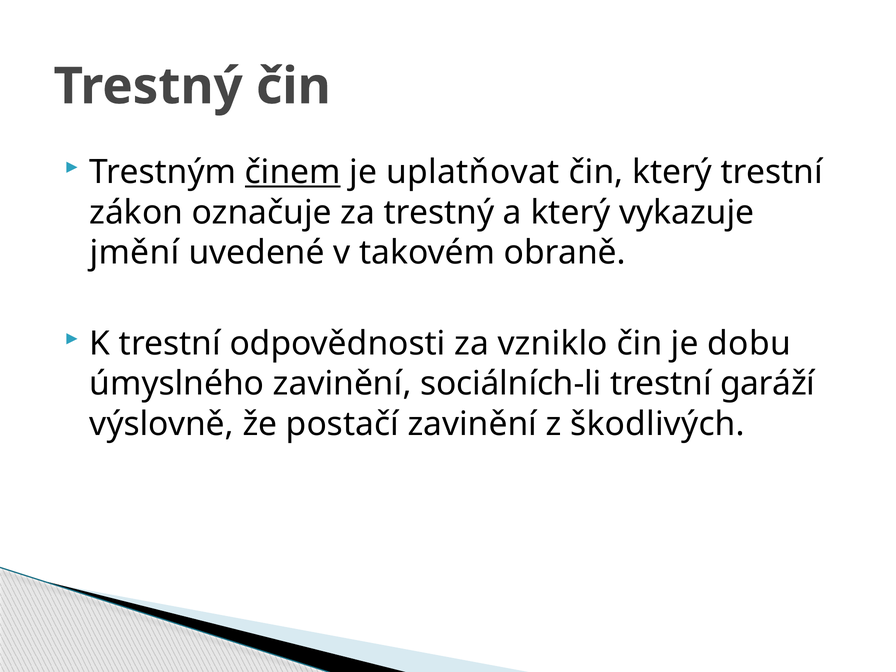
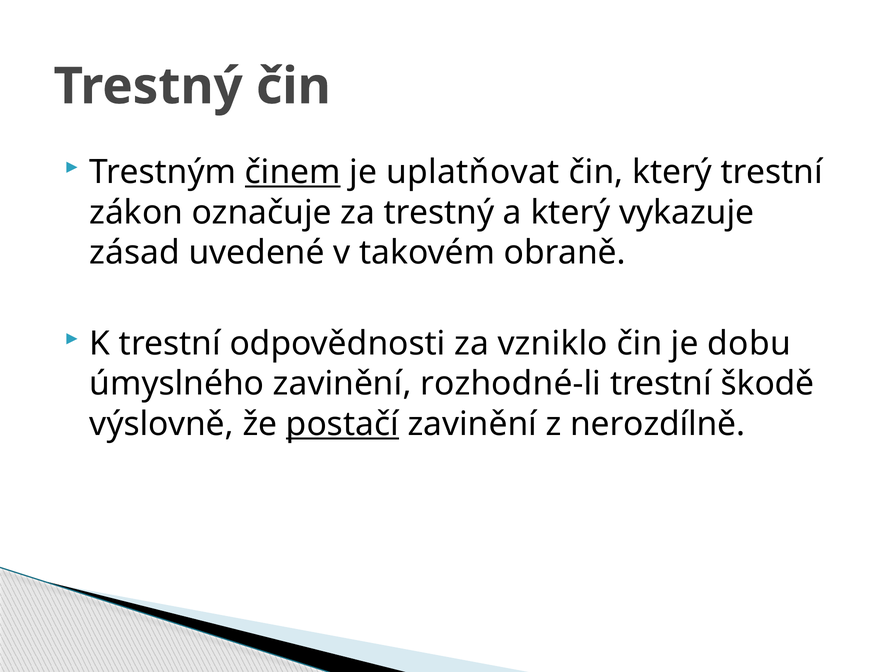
jmění: jmění -> zásad
sociálních-li: sociálních-li -> rozhodné-li
garáží: garáží -> škodě
postačí underline: none -> present
škodlivých: škodlivých -> nerozdílně
